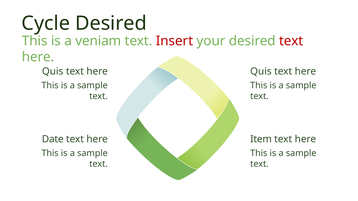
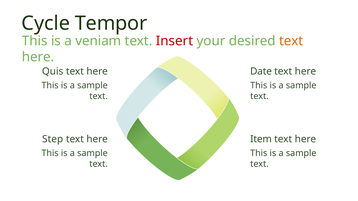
Cycle Desired: Desired -> Tempor
text at (291, 41) colour: red -> orange
Quis at (261, 71): Quis -> Date
Date: Date -> Step
